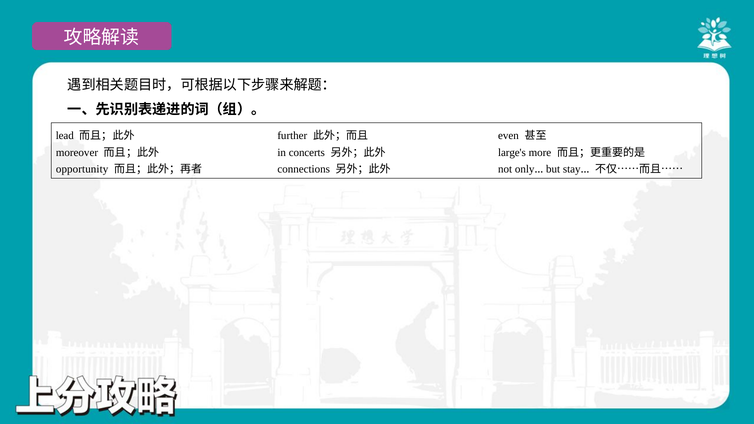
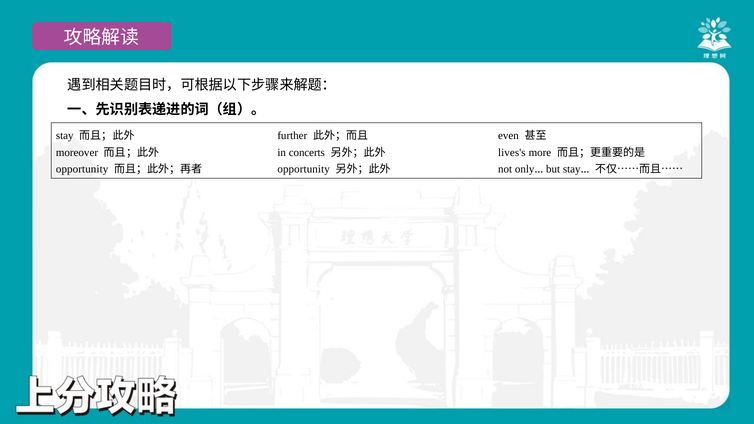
lead at (65, 136): lead -> stay
large's: large's -> lives's
connections at (304, 169): connections -> opportunity
